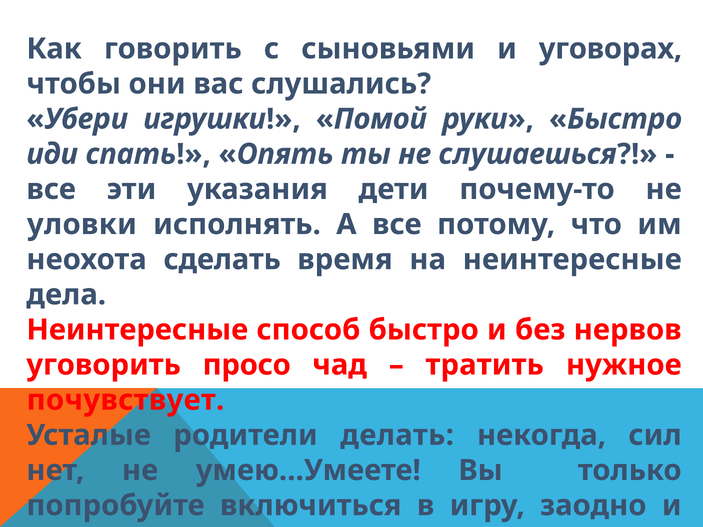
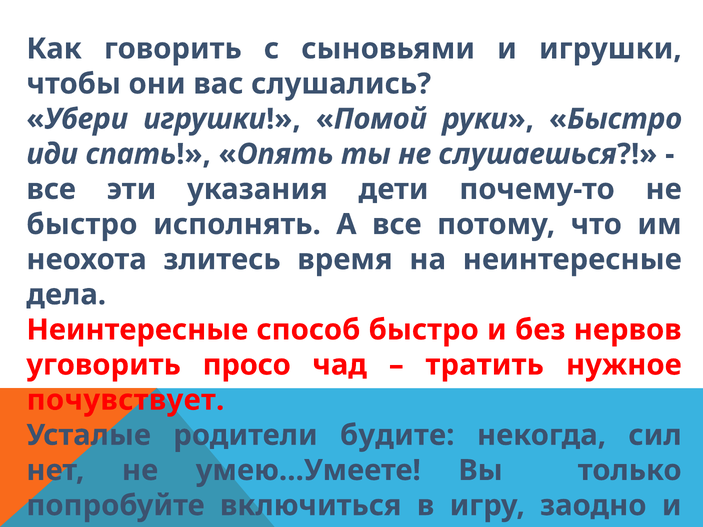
и уговорах: уговорах -> игрушки
уловки at (82, 225): уловки -> быстро
сделать: сделать -> злитесь
делать: делать -> будите
